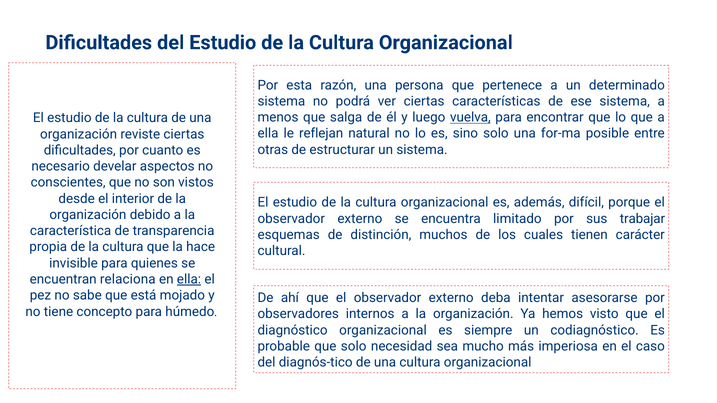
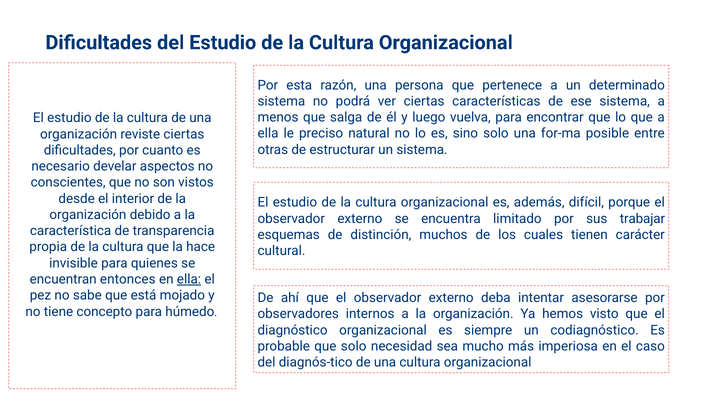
vuelva underline: present -> none
reflejan: reflejan -> preciso
relaciona: relaciona -> entonces
